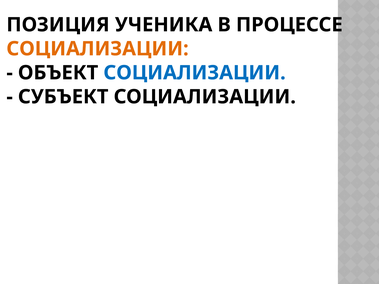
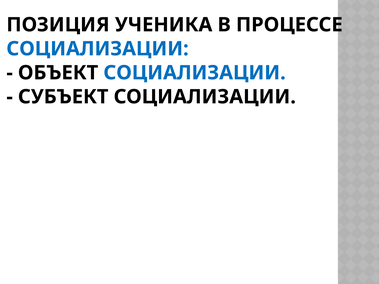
СОЦИАЛИЗАЦИИ at (98, 49) colour: orange -> blue
